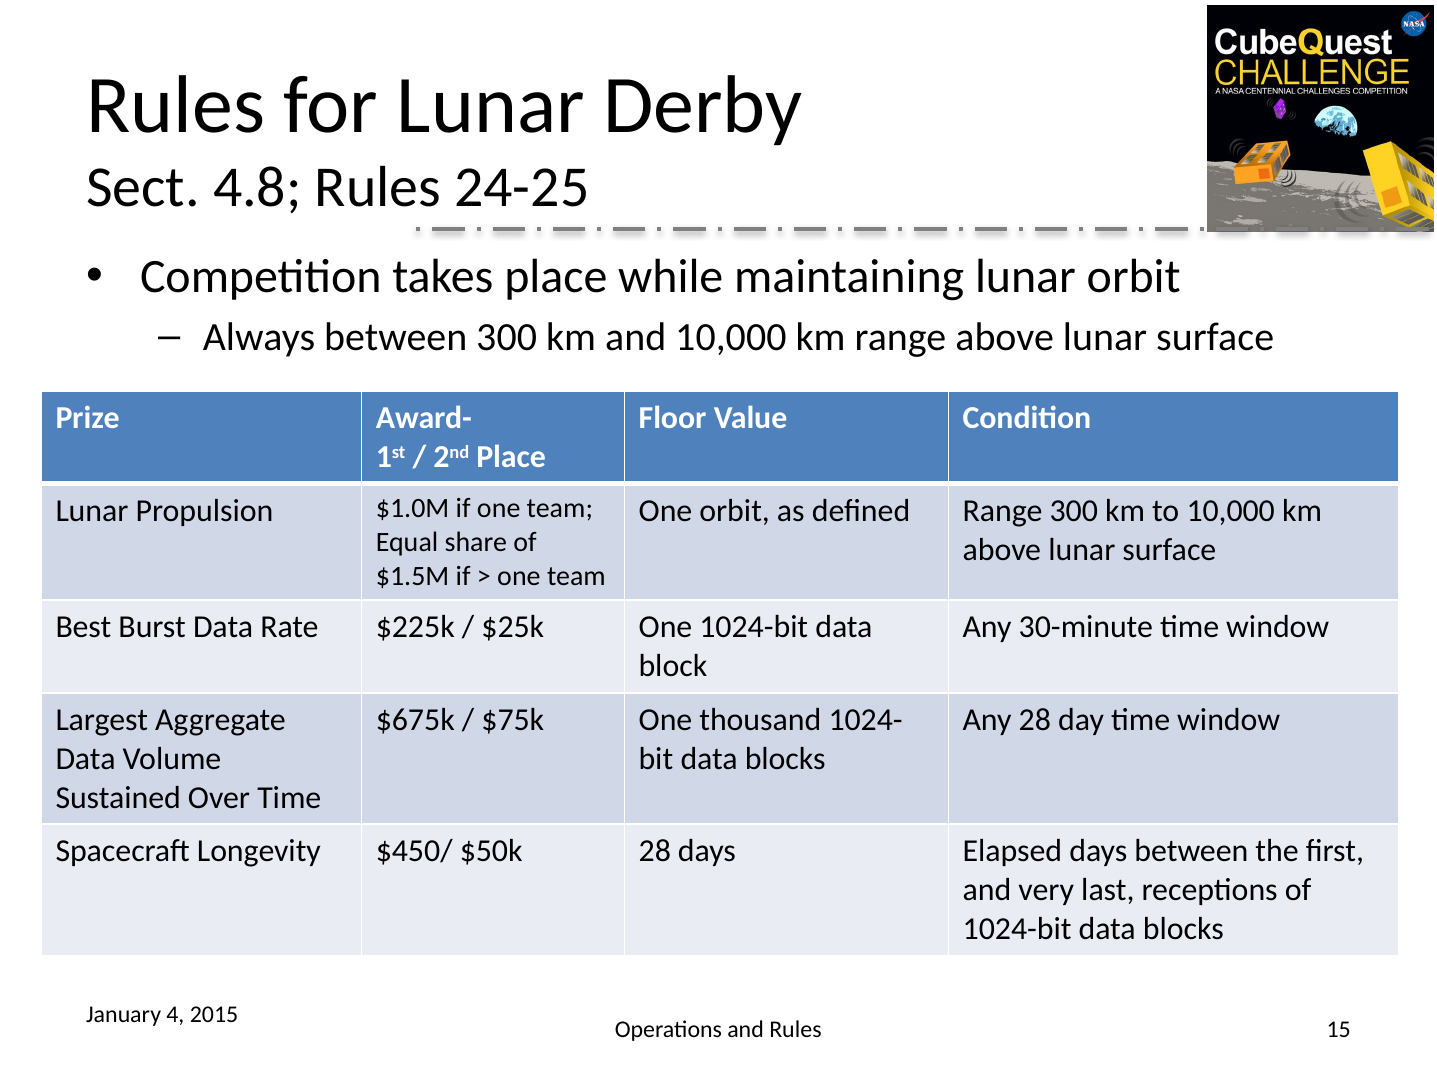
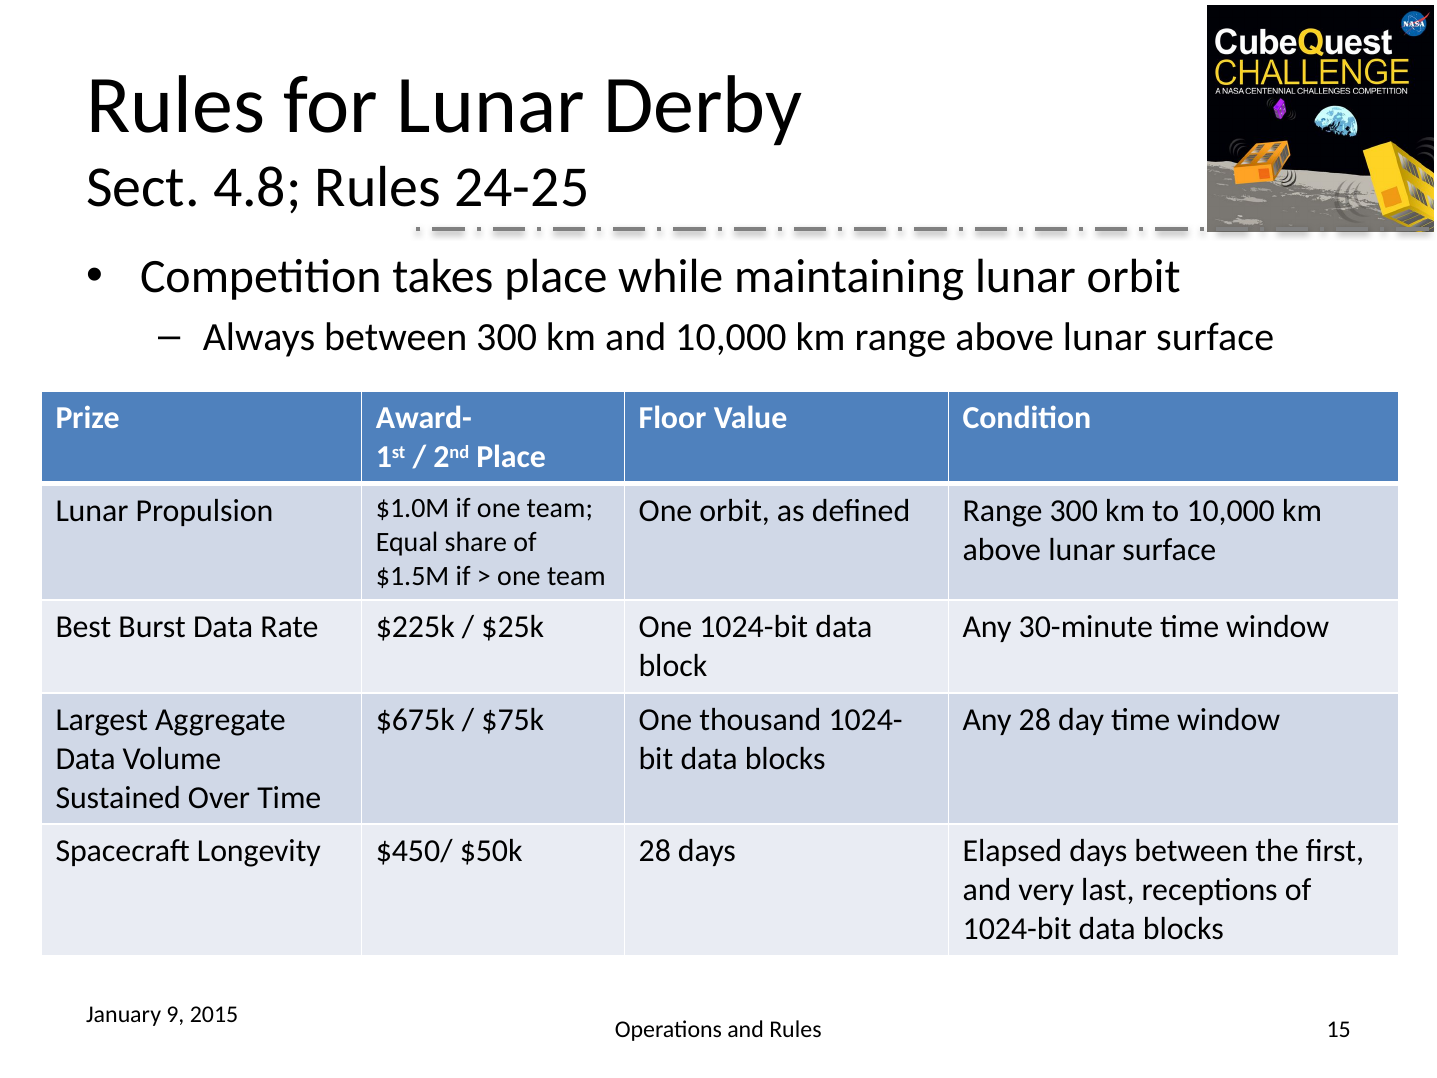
4: 4 -> 9
